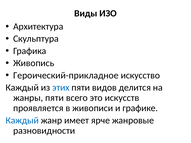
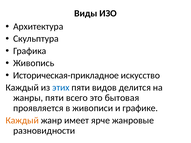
Героический-прикладное: Героический-прикладное -> Историческая-прикладное
искусств: искусств -> бытовая
Каждый at (22, 121) colour: blue -> orange
